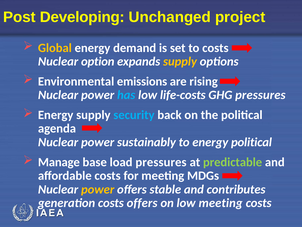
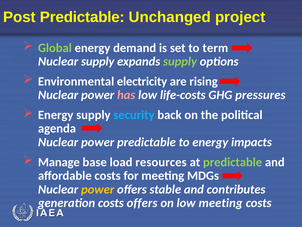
Post Developing: Developing -> Predictable
Global colour: yellow -> light green
to costs: costs -> term
Nuclear option: option -> supply
supply at (180, 61) colour: yellow -> light green
emissions: emissions -> electricity
has colour: light blue -> pink
power sustainably: sustainably -> predictable
energy political: political -> impacts
load pressures: pressures -> resources
